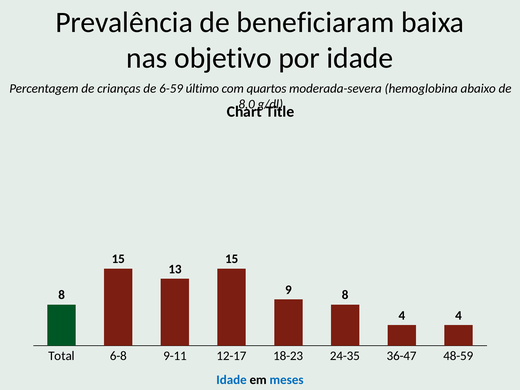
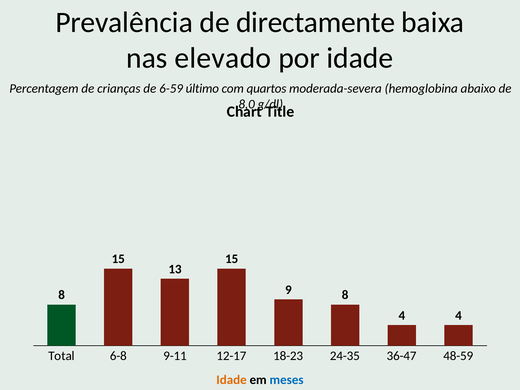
beneficiaram: beneficiaram -> directamente
objetivo: objetivo -> elevado
Idade at (232, 380) colour: blue -> orange
